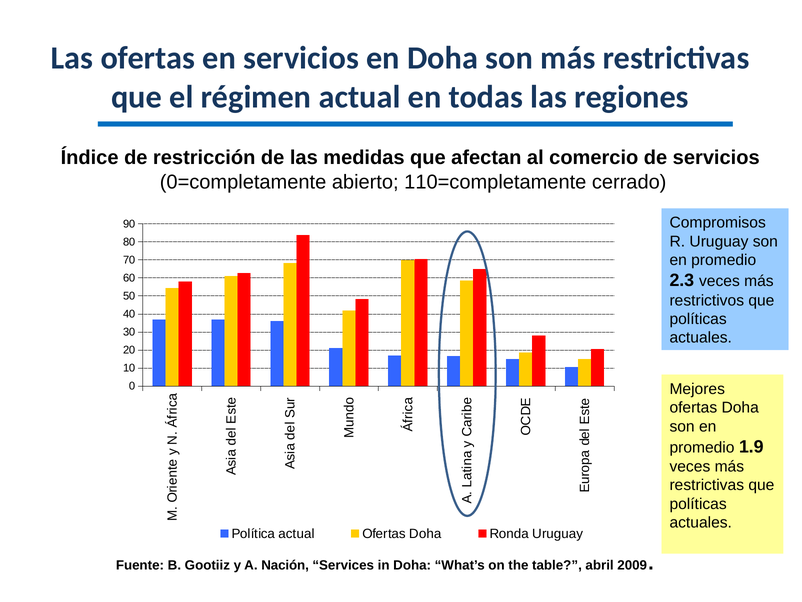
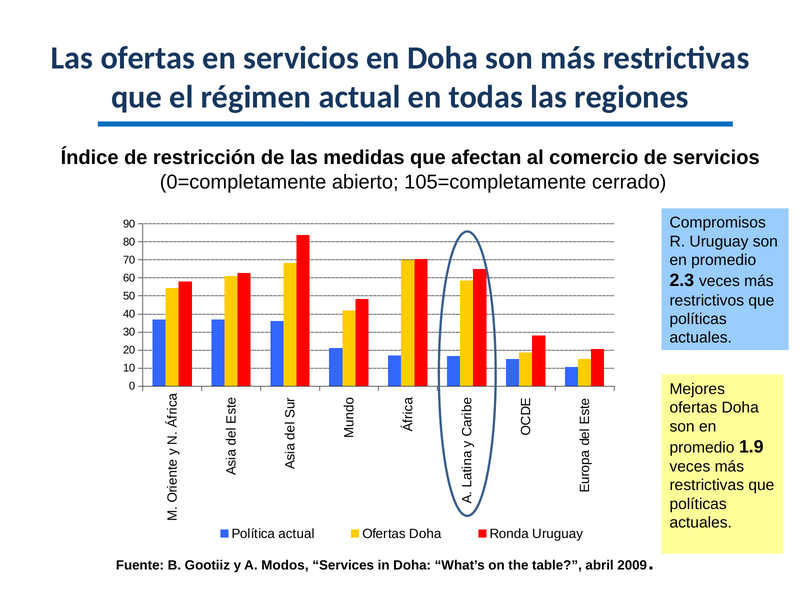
110=completamente: 110=completamente -> 105=completamente
Nación: Nación -> Modos
